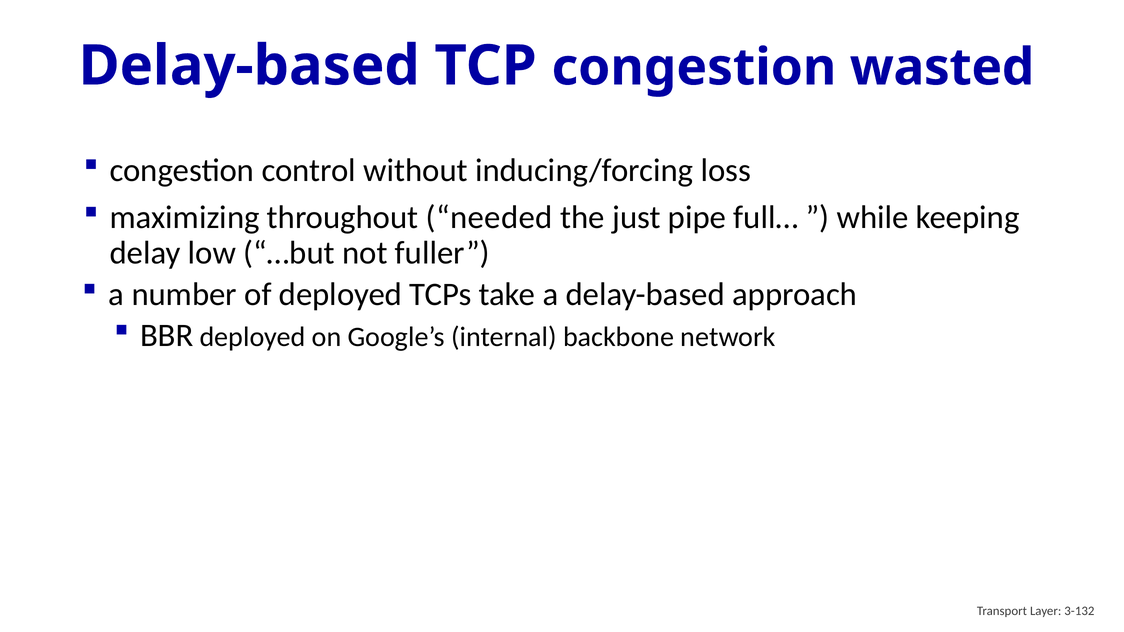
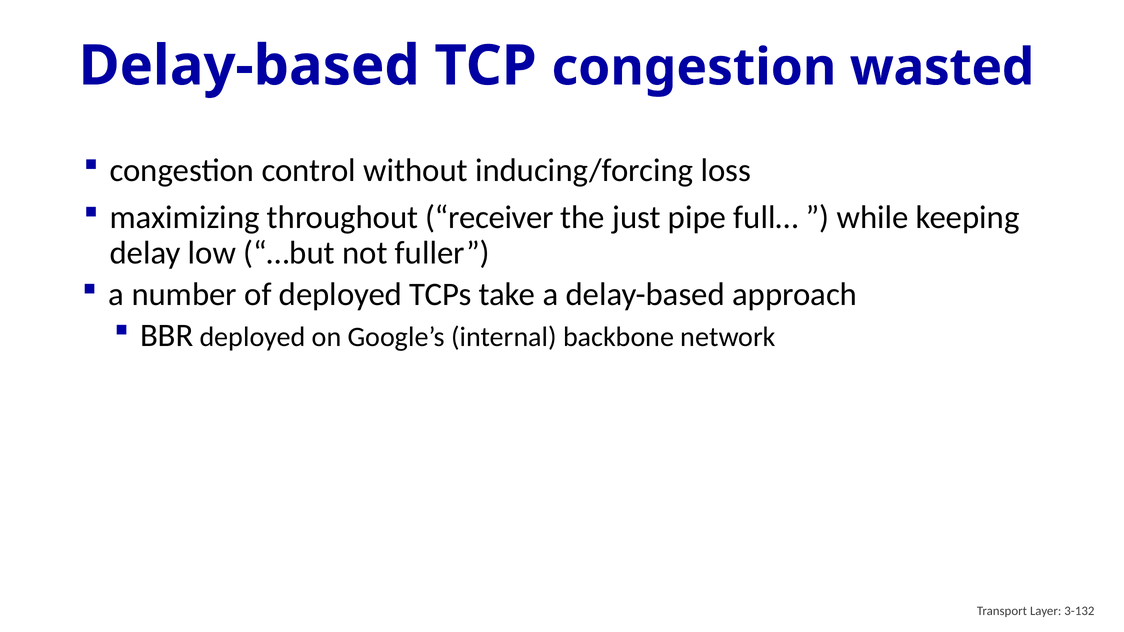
needed: needed -> receiver
